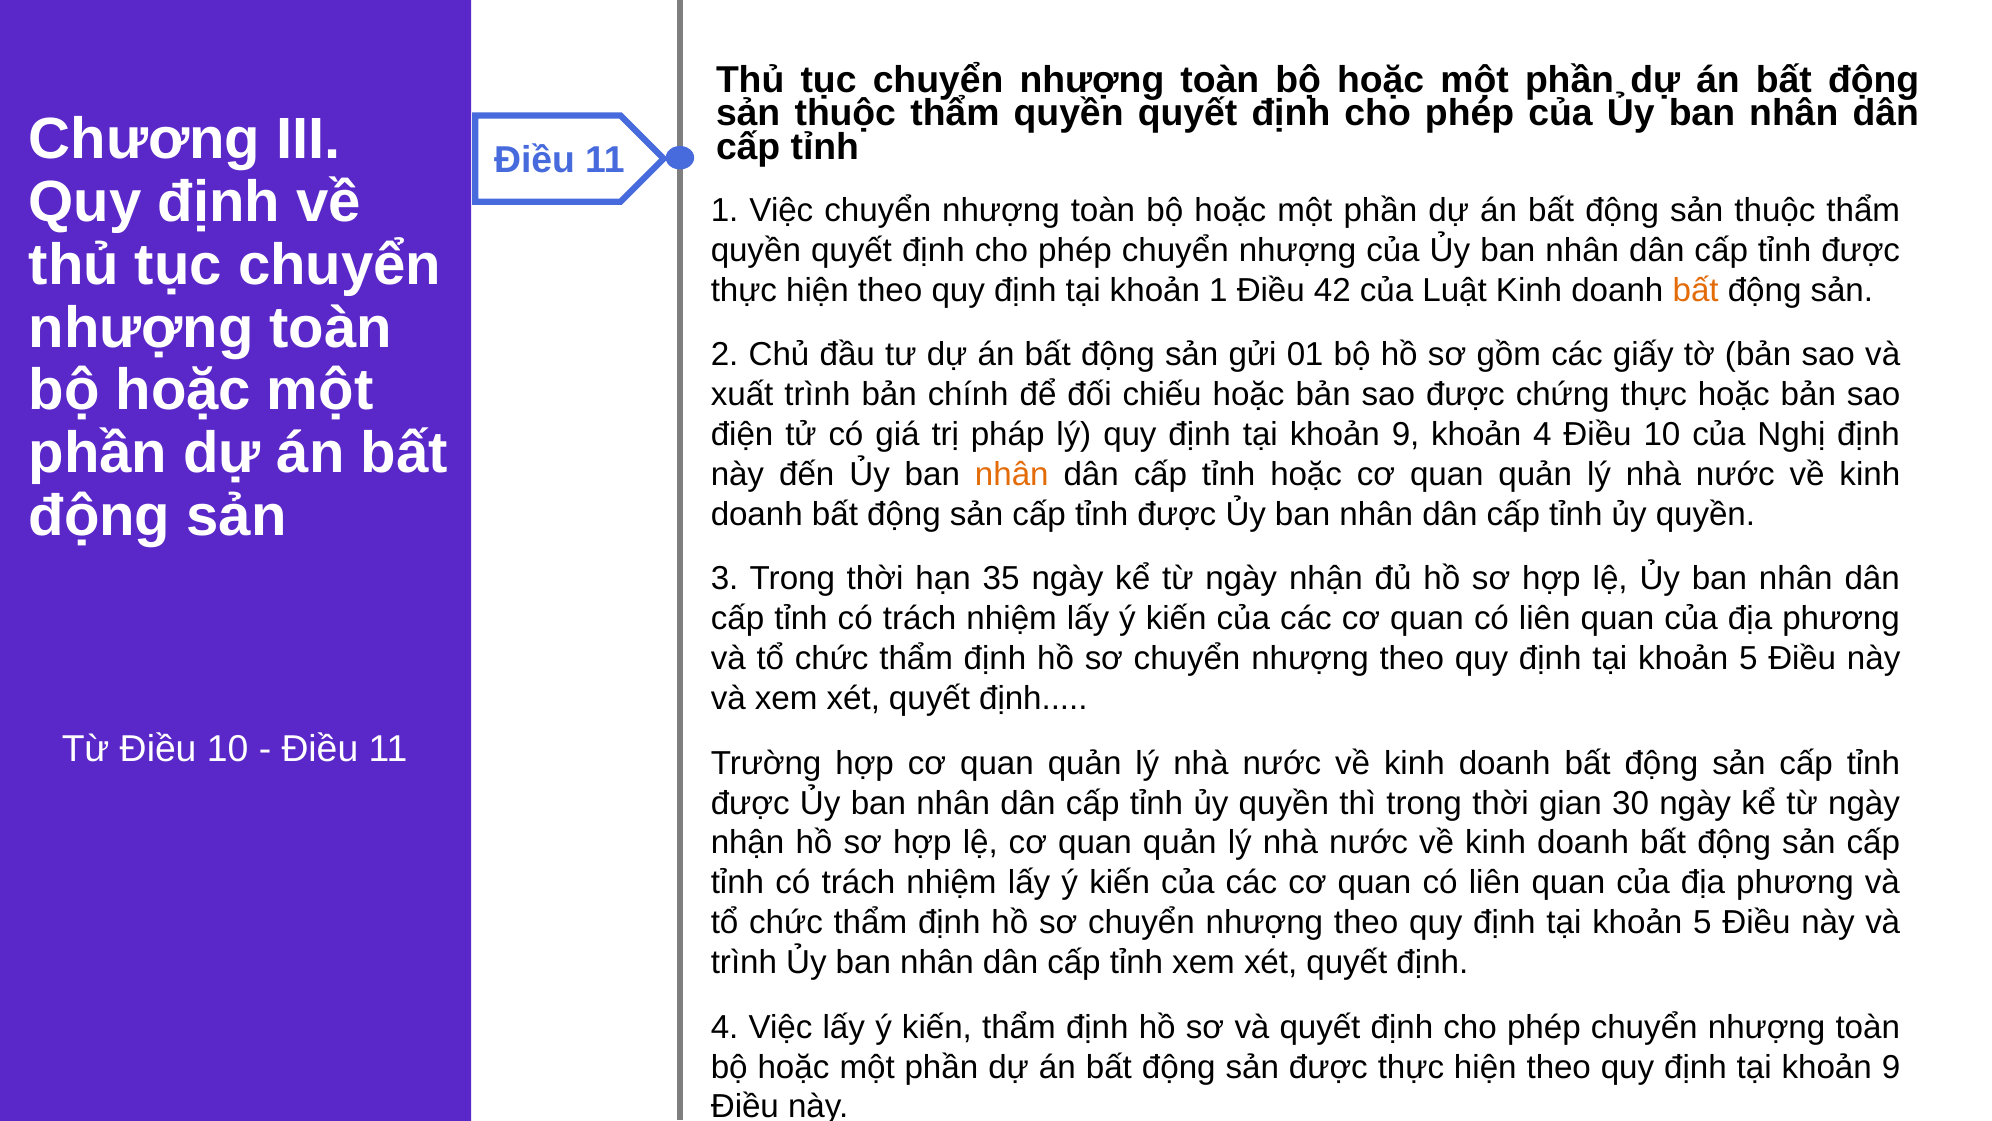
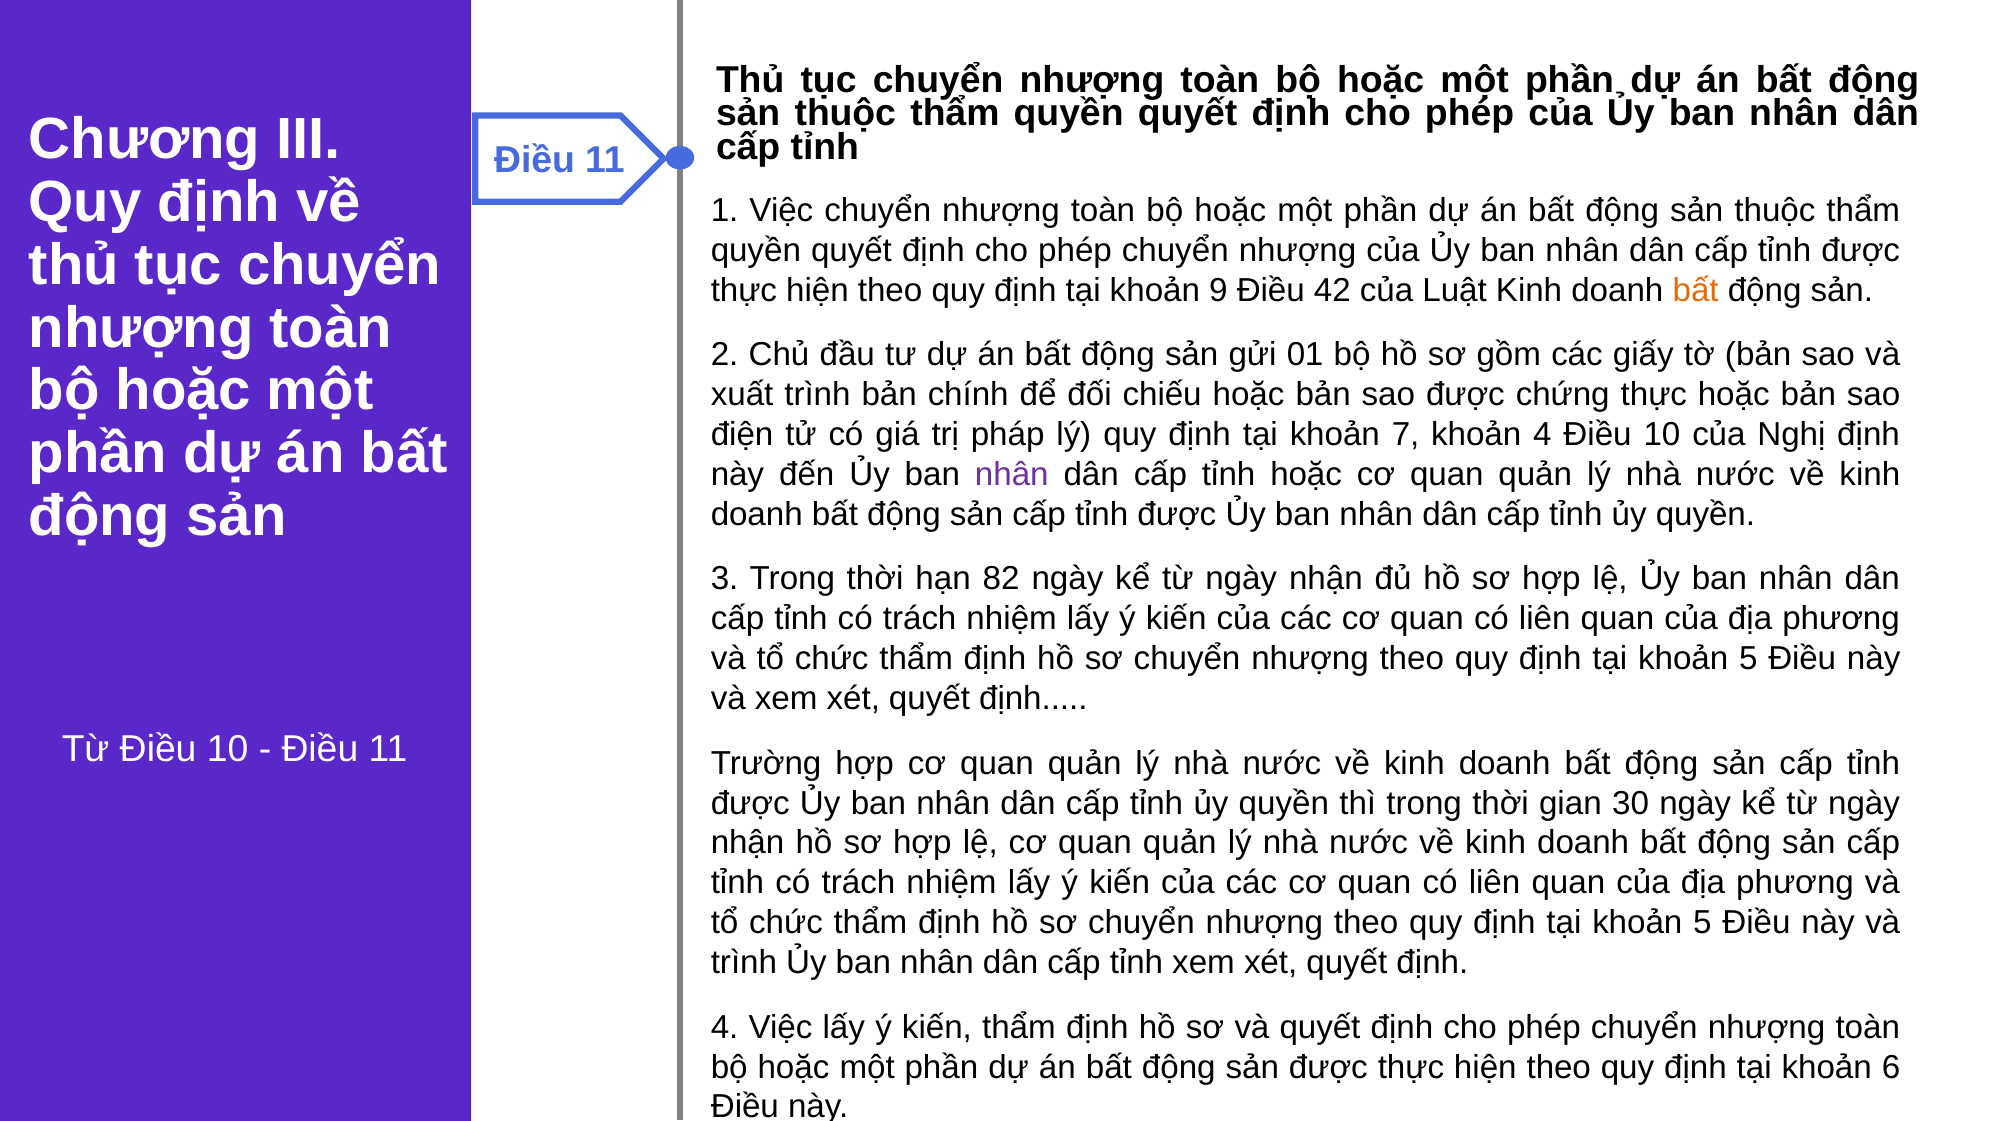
khoản 1: 1 -> 9
9 at (1406, 434): 9 -> 7
nhân at (1012, 474) colour: orange -> purple
35: 35 -> 82
9 at (1891, 1067): 9 -> 6
